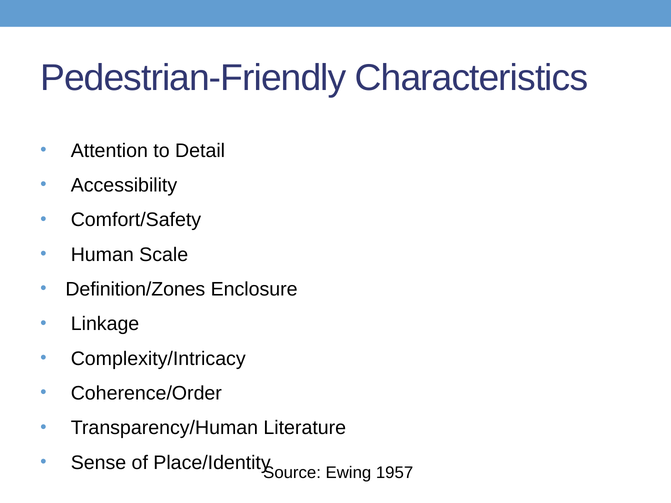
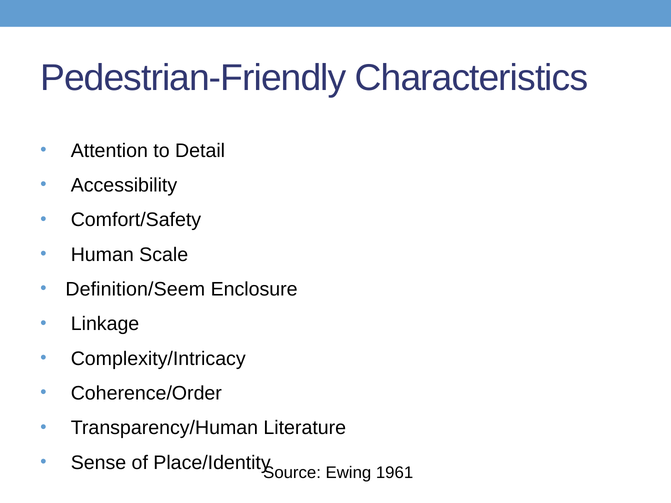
Definition/Zones: Definition/Zones -> Definition/Seem
1957: 1957 -> 1961
